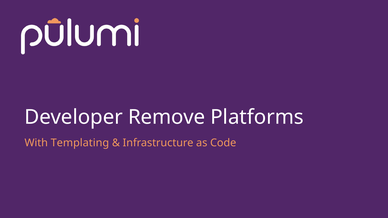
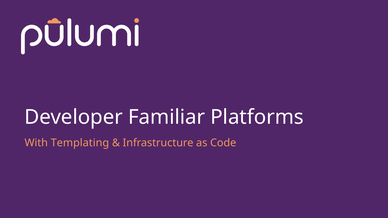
Remove: Remove -> Familiar
